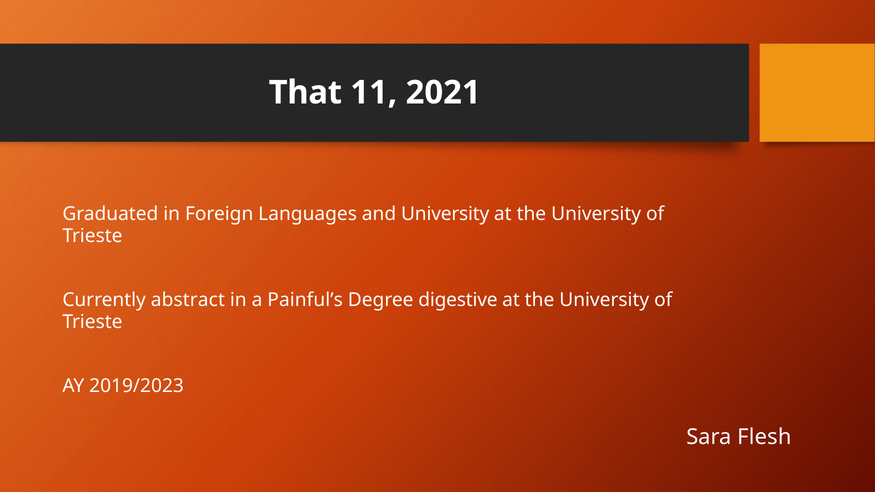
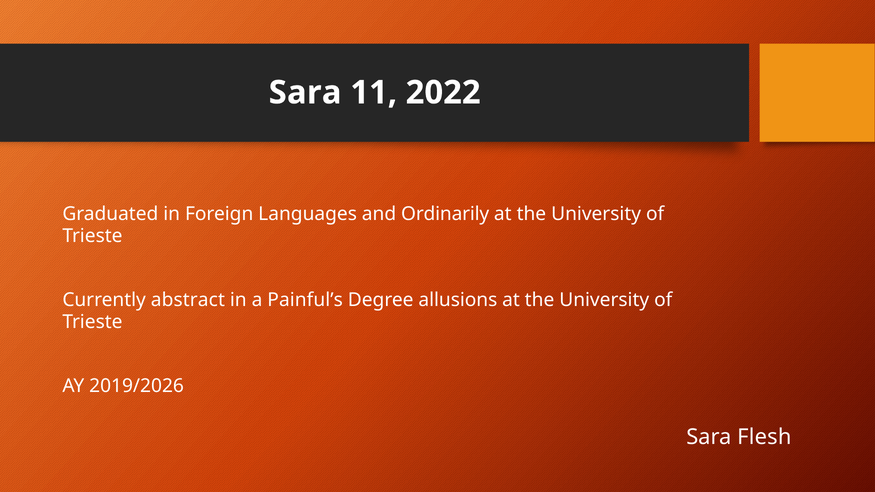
That at (305, 93): That -> Sara
2021: 2021 -> 2022
and University: University -> Ordinarily
digestive: digestive -> allusions
2019/2023: 2019/2023 -> 2019/2026
